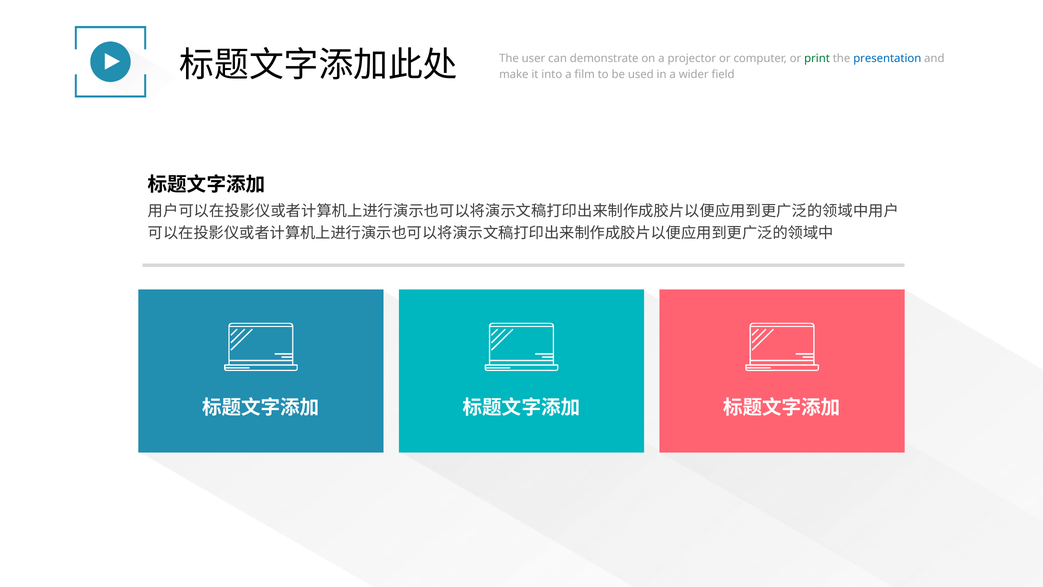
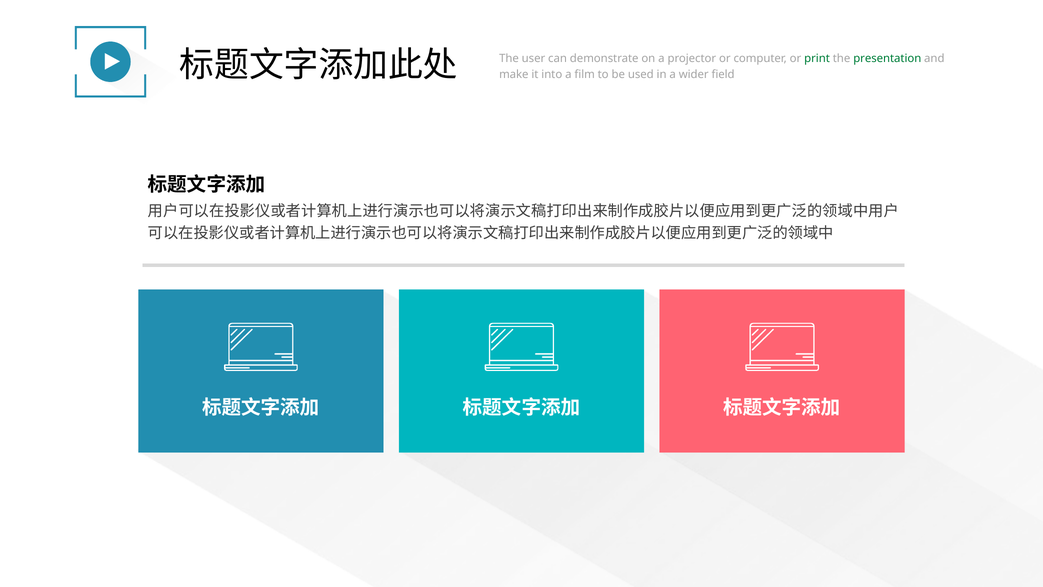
presentation colour: blue -> green
